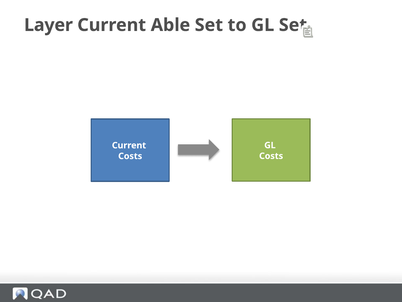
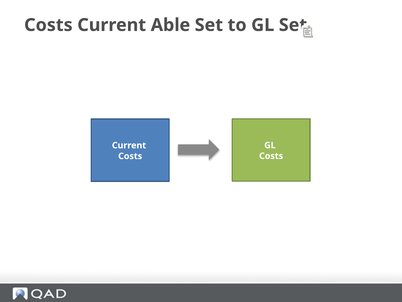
Layer at (48, 25): Layer -> Costs
